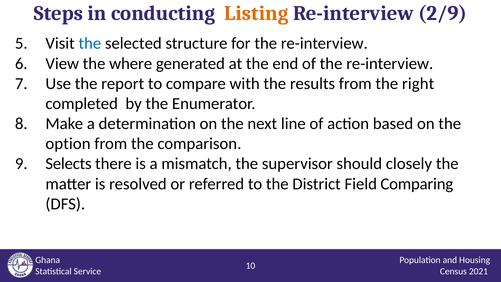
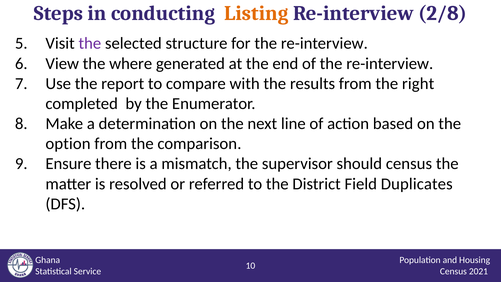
2/9: 2/9 -> 2/8
the at (90, 43) colour: blue -> purple
Selects: Selects -> Ensure
should closely: closely -> census
Comparing: Comparing -> Duplicates
